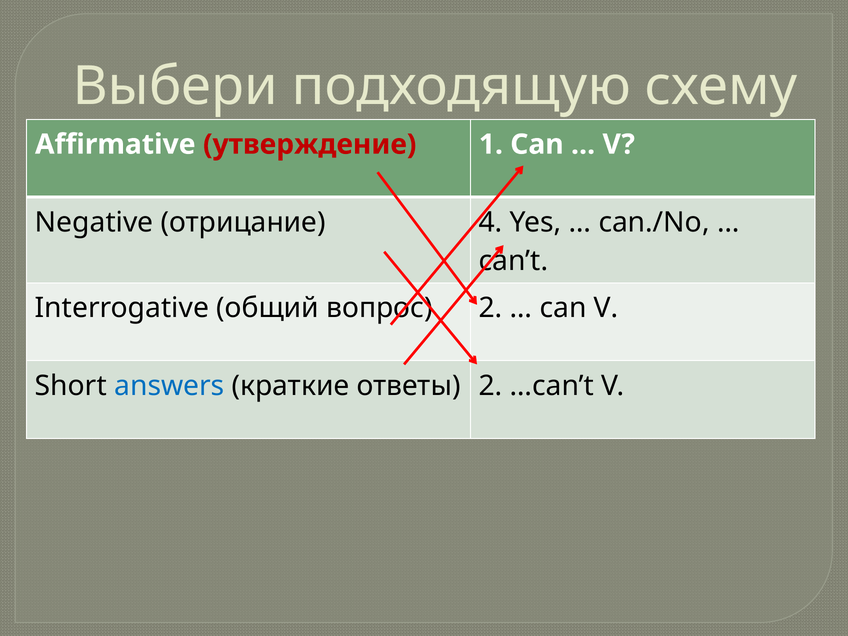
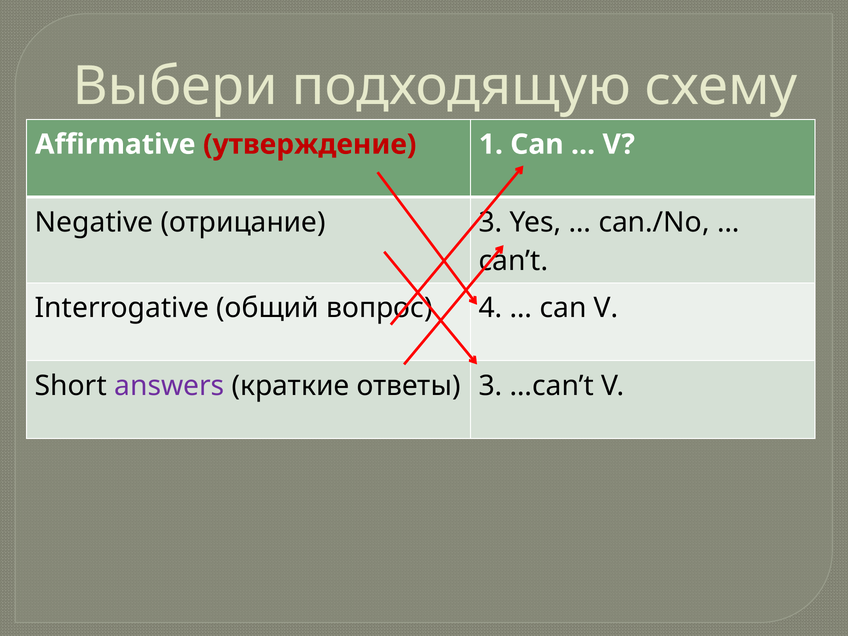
отрицание 4: 4 -> 3
вопрос 2: 2 -> 4
answers colour: blue -> purple
ответы 2: 2 -> 3
